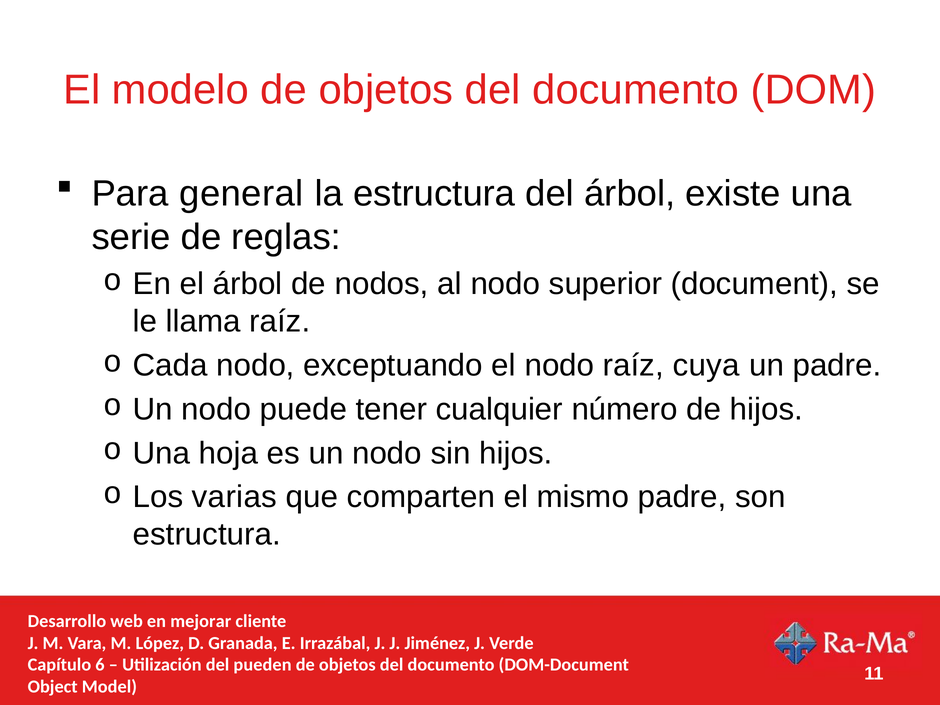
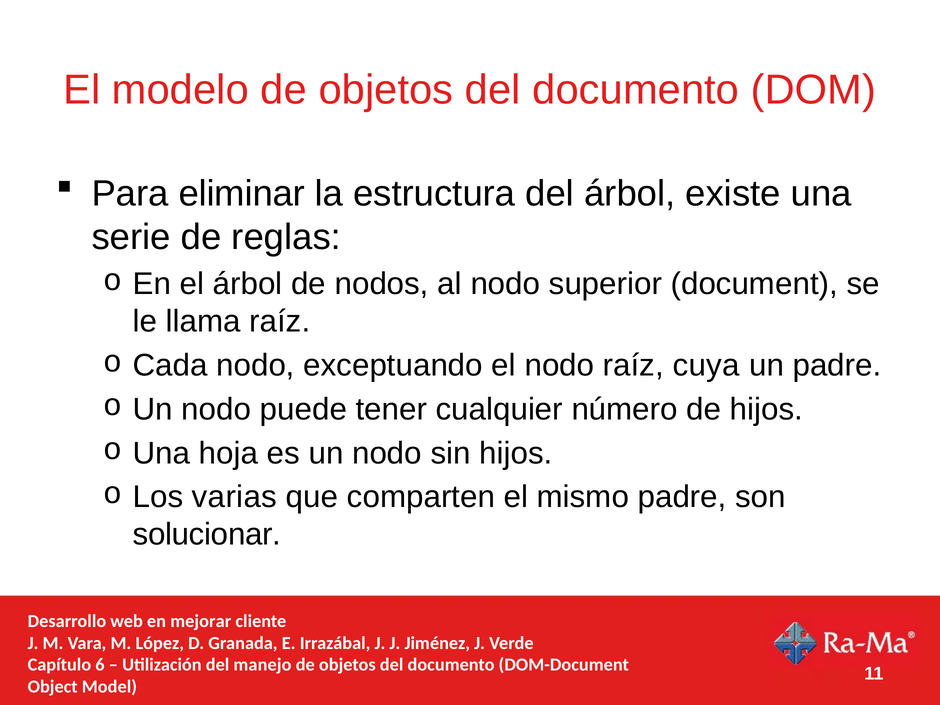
general: general -> eliminar
estructura at (207, 535): estructura -> solucionar
pueden: pueden -> manejo
